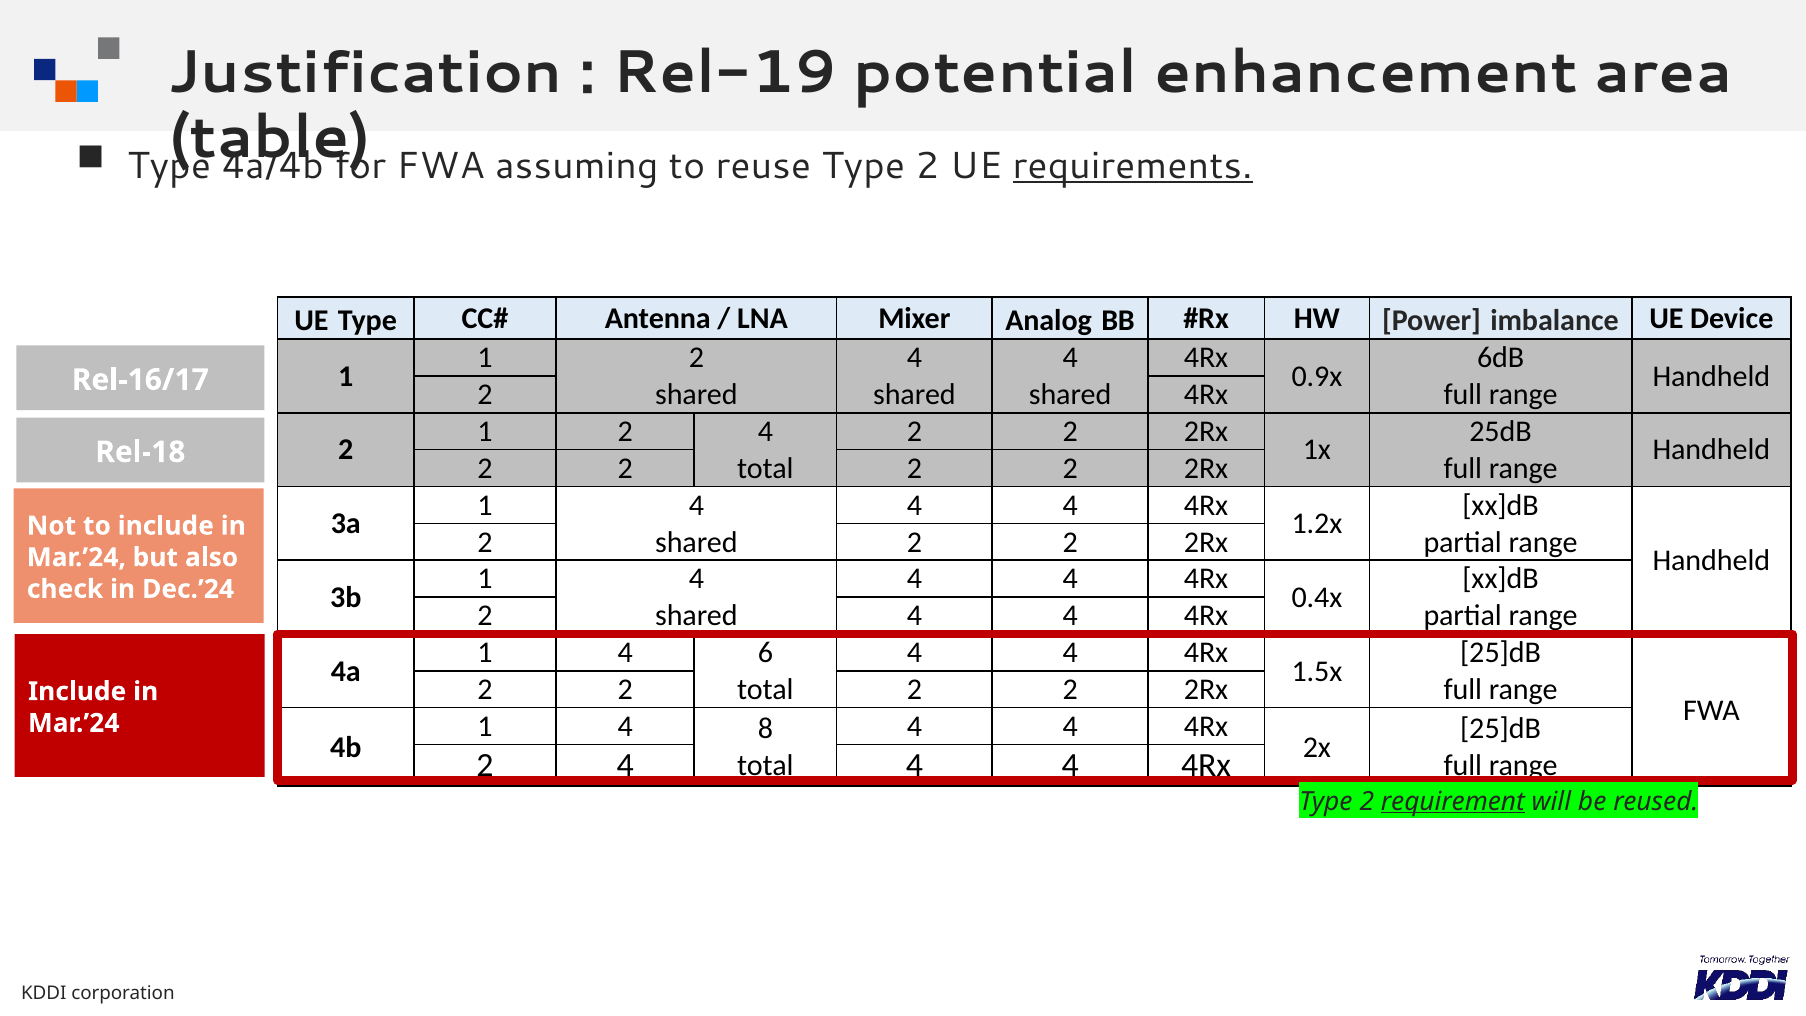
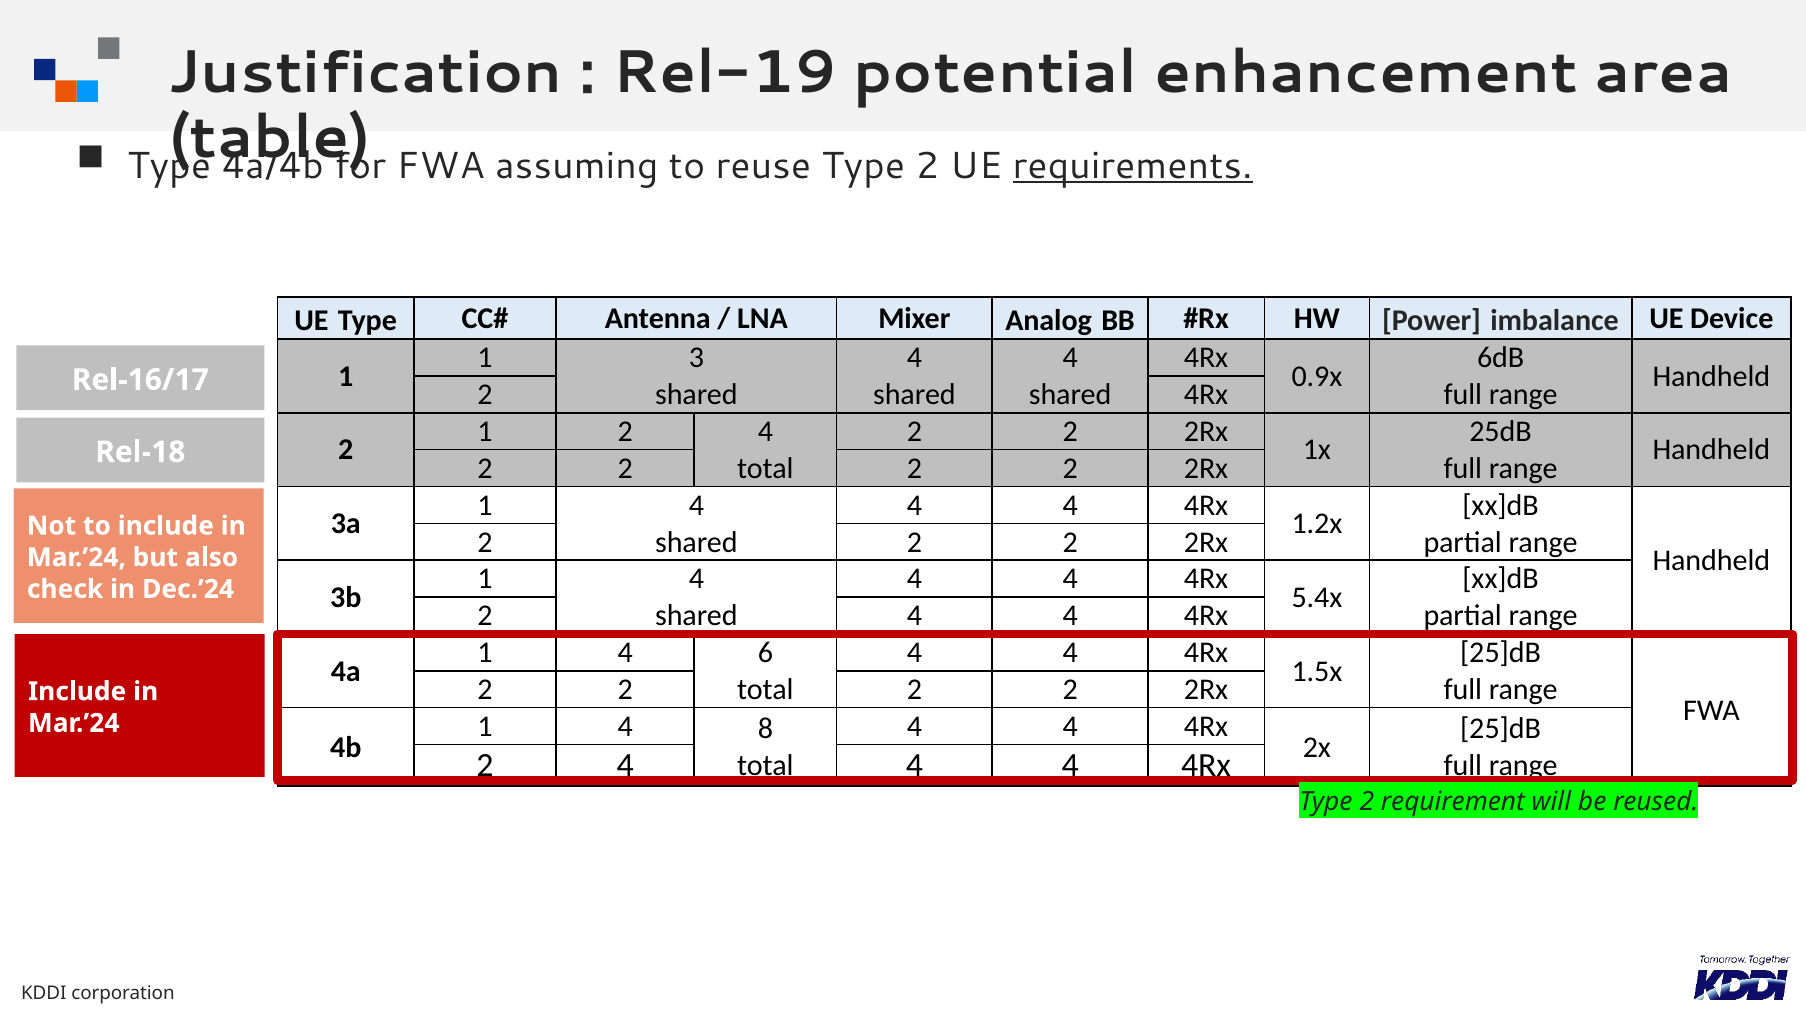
2 at (696, 358): 2 -> 3
0.4x: 0.4x -> 5.4x
requirement underline: present -> none
